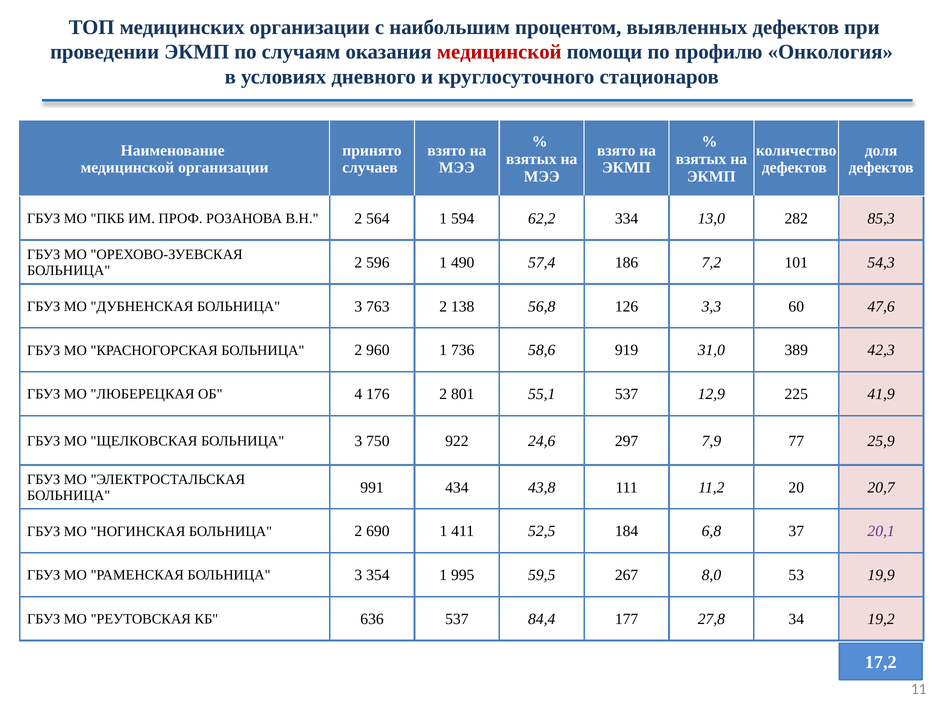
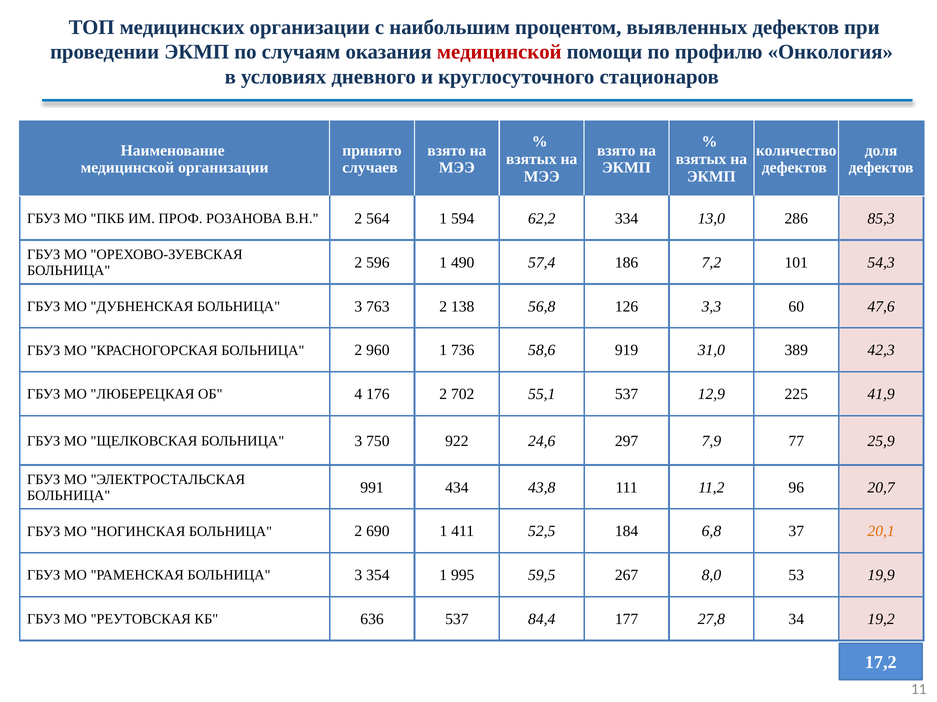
282: 282 -> 286
801: 801 -> 702
20: 20 -> 96
20,1 colour: purple -> orange
